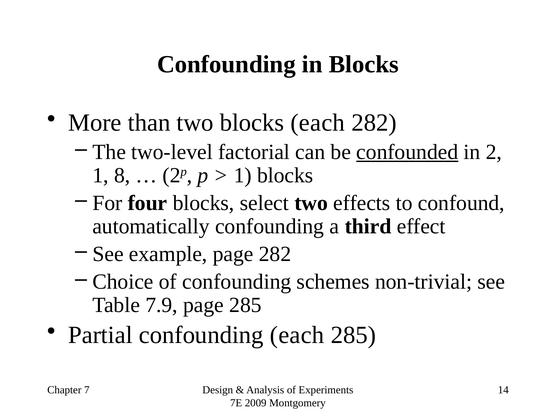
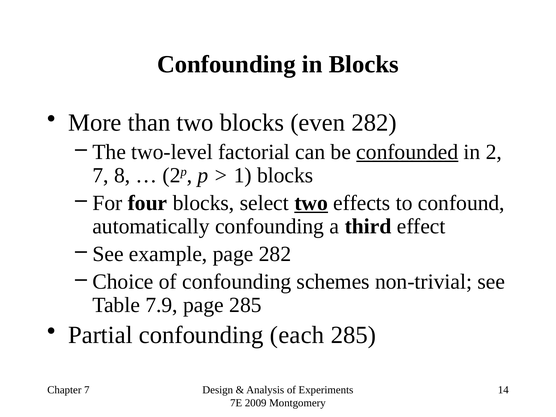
blocks each: each -> even
1 at (101, 175): 1 -> 7
two at (311, 203) underline: none -> present
